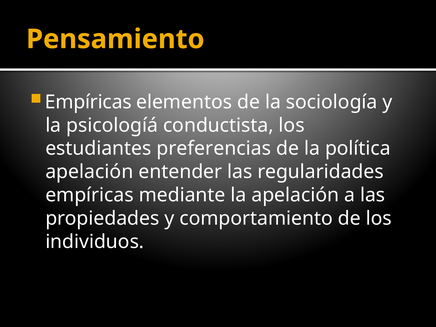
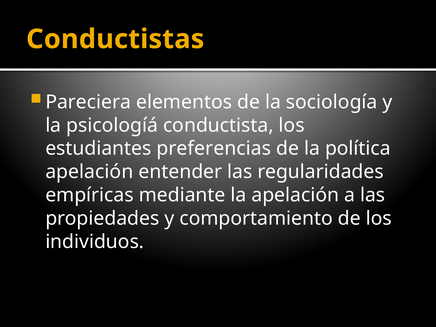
Pensamiento: Pensamiento -> Conductistas
Empíricas at (88, 102): Empíricas -> Pareciera
